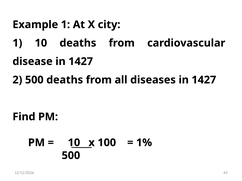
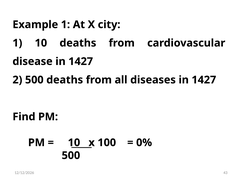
1%: 1% -> 0%
